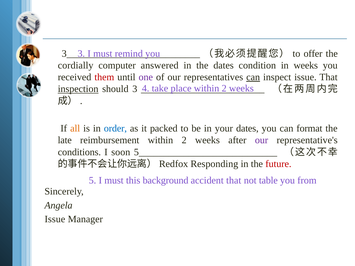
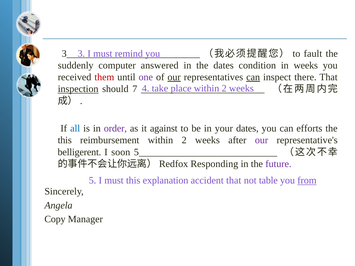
offer: offer -> fault
cordially: cordially -> suddenly
our at (174, 77) underline: none -> present
inspect issue: issue -> there
should 3: 3 -> 7
all colour: orange -> blue
order colour: blue -> purple
packed: packed -> against
format: format -> efforts
late at (65, 140): late -> this
conditions: conditions -> belligerent
future colour: red -> purple
background: background -> explanation
from underline: none -> present
Issue at (55, 219): Issue -> Copy
